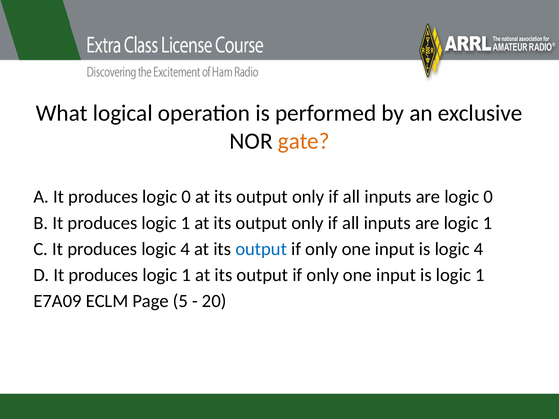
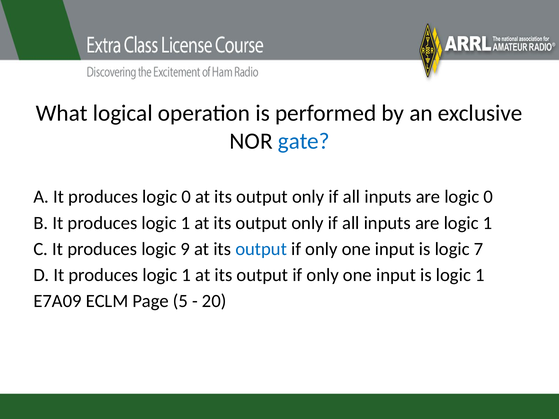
gate colour: orange -> blue
produces logic 4: 4 -> 9
is logic 4: 4 -> 7
